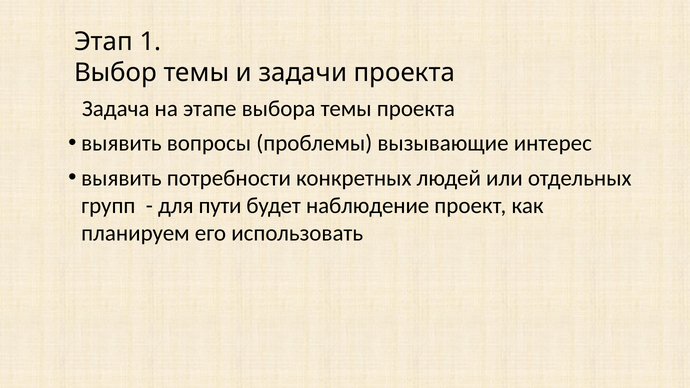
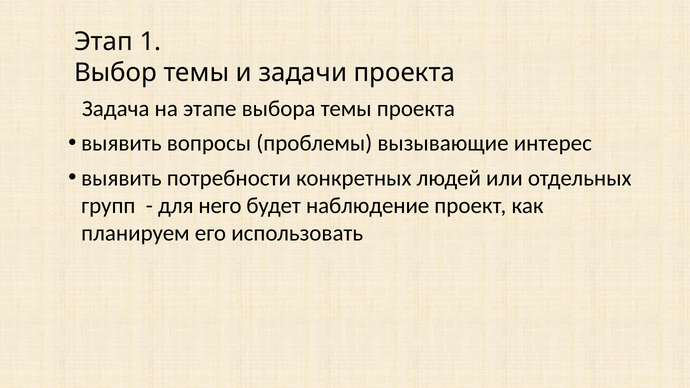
пути: пути -> него
